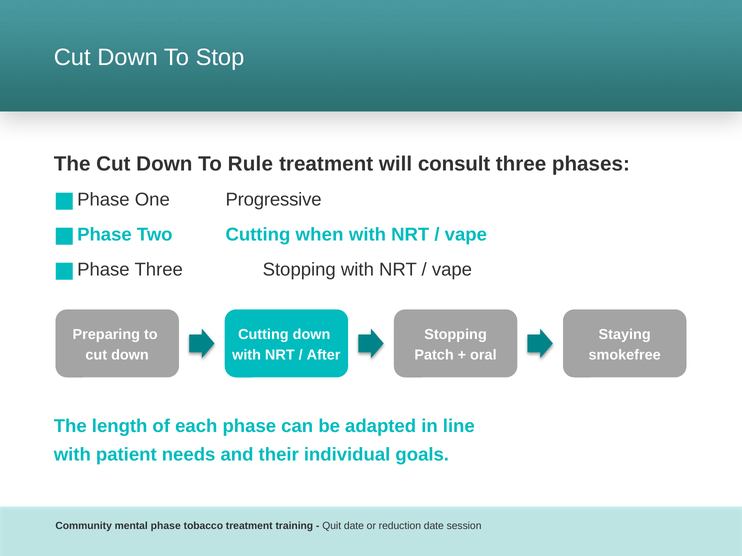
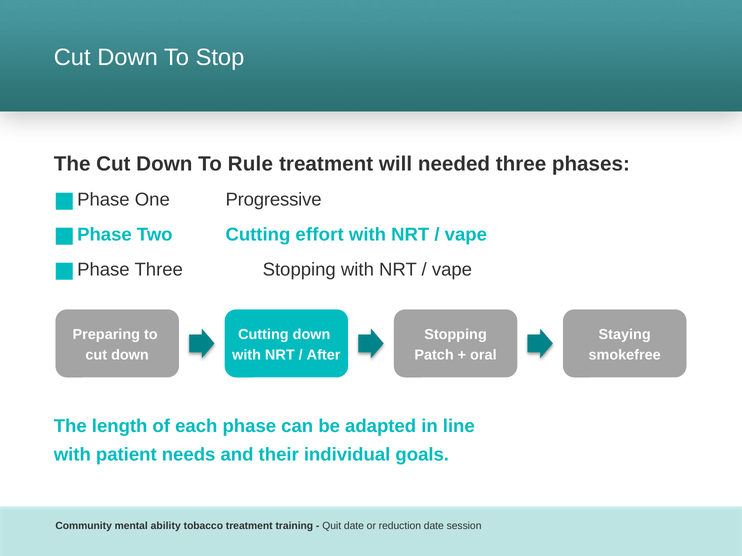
consult: consult -> needed
when: when -> effort
mental phase: phase -> ability
